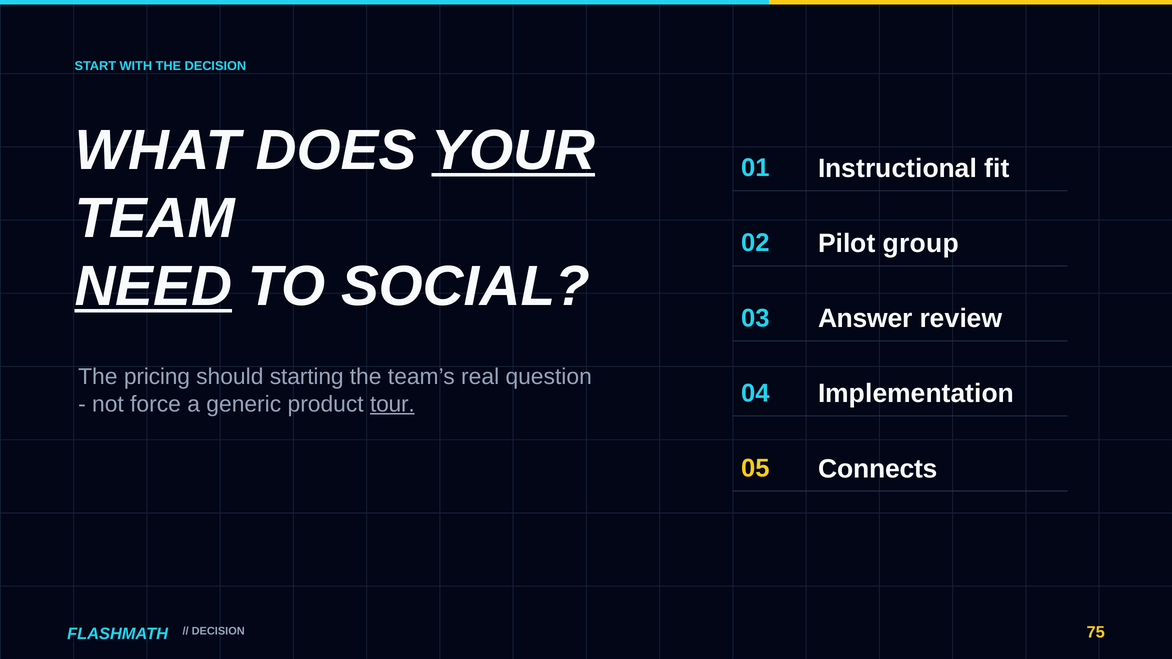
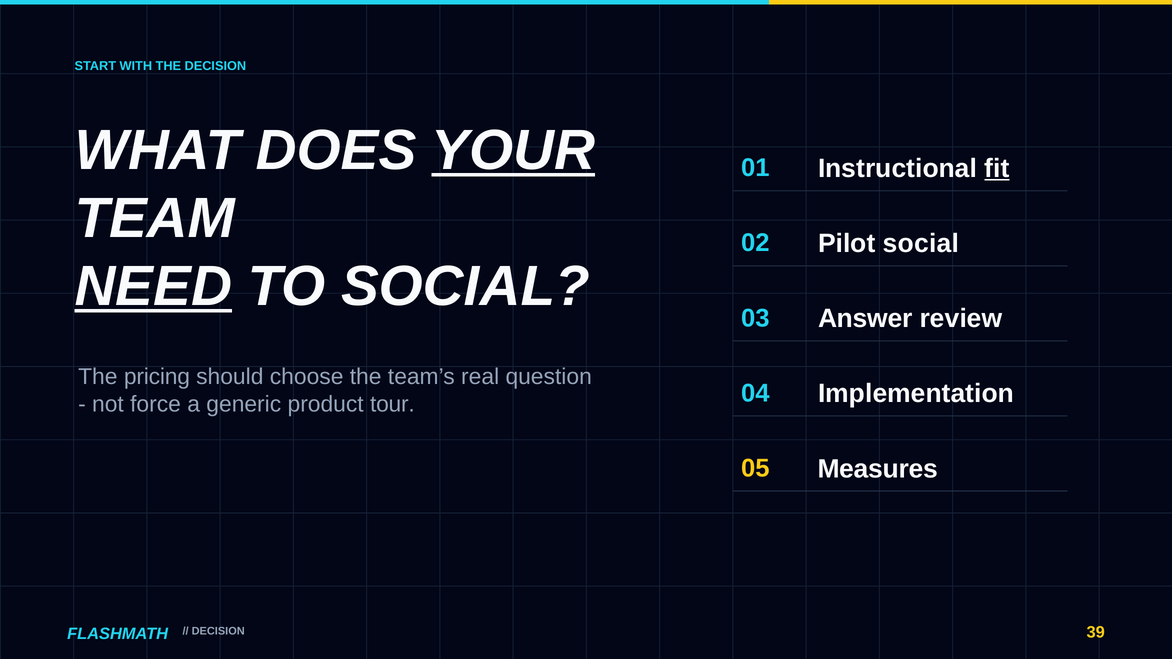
fit underline: none -> present
Pilot group: group -> social
starting: starting -> choose
tour underline: present -> none
Connects: Connects -> Measures
75: 75 -> 39
